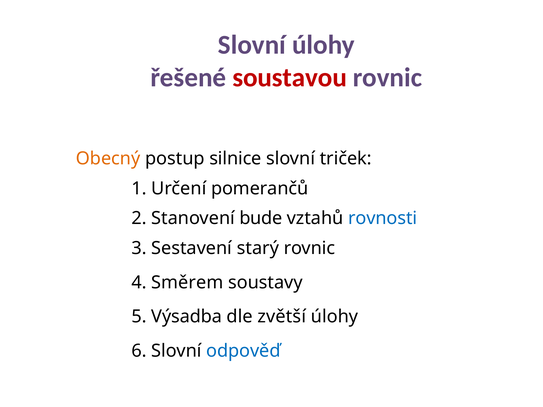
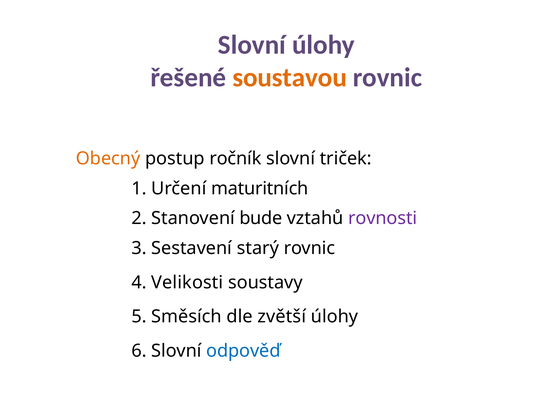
soustavou colour: red -> orange
silnice: silnice -> ročník
pomerančů: pomerančů -> maturitních
rovnosti colour: blue -> purple
Směrem: Směrem -> Velikosti
Výsadba: Výsadba -> Směsích
